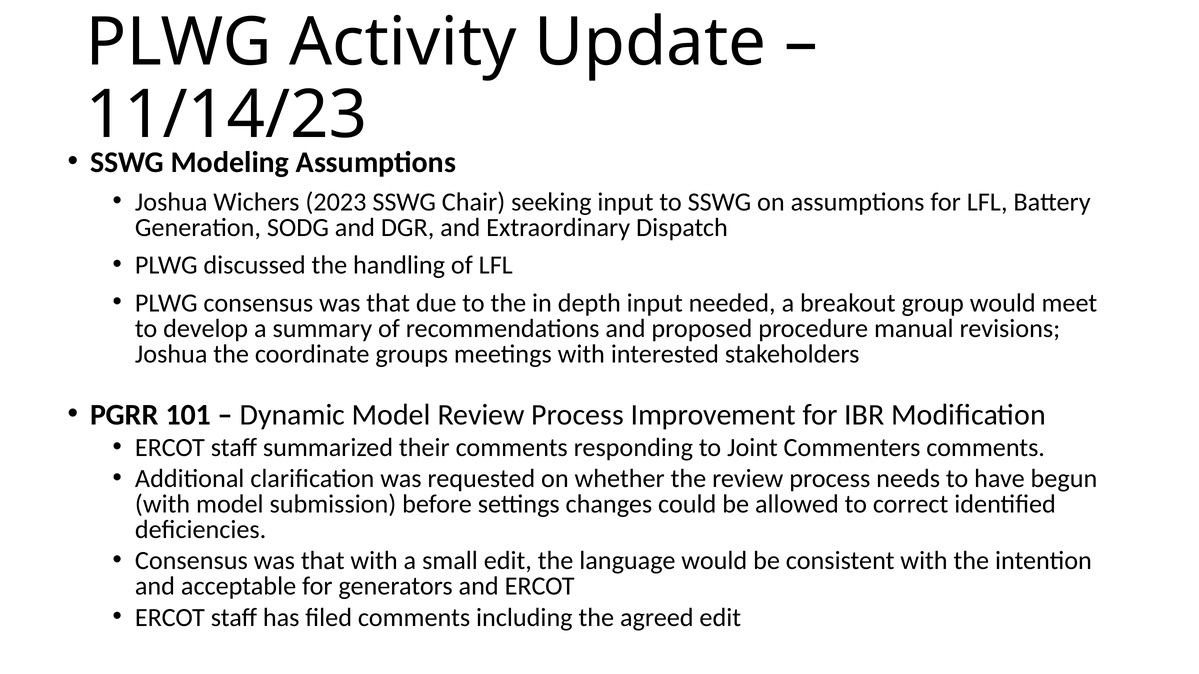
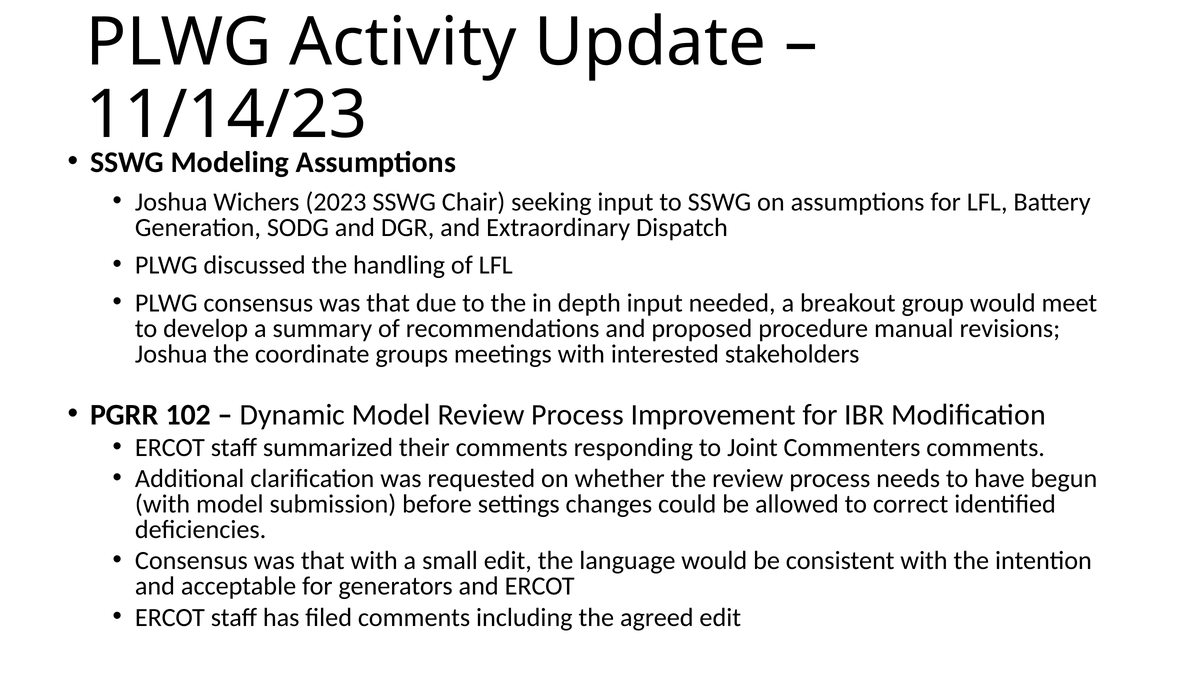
101: 101 -> 102
